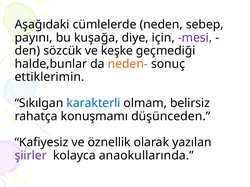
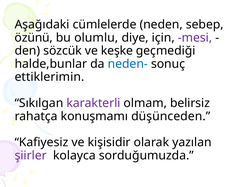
payını: payını -> özünü
kuşağa: kuşağa -> olumlu
neden- colour: orange -> blue
karakterli colour: blue -> purple
öznellik: öznellik -> kişisidir
anaokullarında: anaokullarında -> sorduğumuzda
